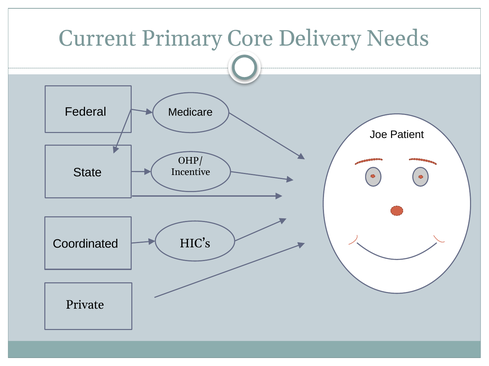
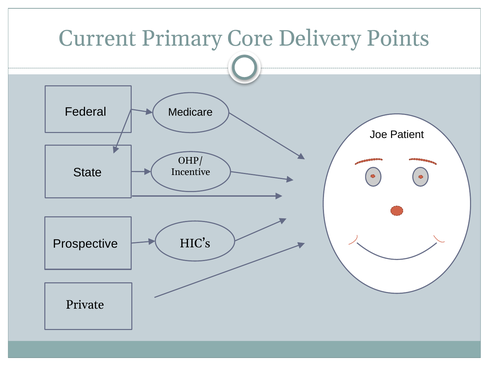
Needs: Needs -> Points
Coordinated: Coordinated -> Prospective
